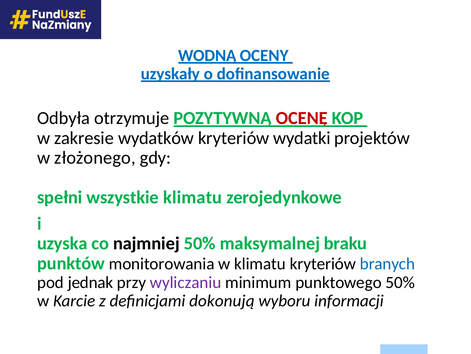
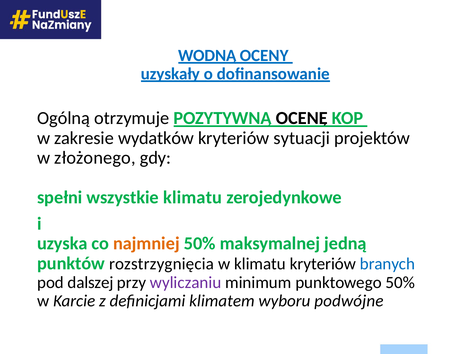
Odbyła: Odbyła -> Ogólną
OCENĘ colour: red -> black
wydatki: wydatki -> sytuacji
najmniej colour: black -> orange
braku: braku -> jedną
monitorowania: monitorowania -> rozstrzygnięcia
jednak: jednak -> dalszej
dokonują: dokonują -> klimatem
informacji: informacji -> podwójne
